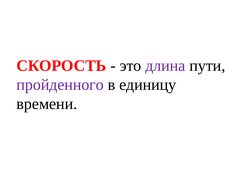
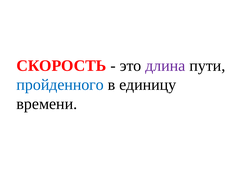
пройденного colour: purple -> blue
